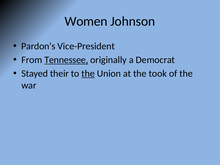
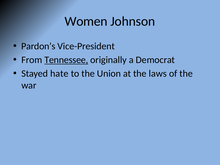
their: their -> hate
the at (88, 74) underline: present -> none
took: took -> laws
